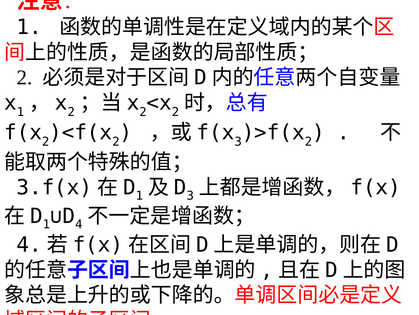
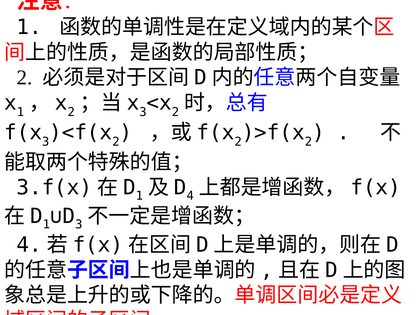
2 at (143, 112): 2 -> 3
2 at (46, 142): 2 -> 3
3 at (238, 142): 3 -> 2
3 at (190, 195): 3 -> 4
4 at (79, 224): 4 -> 3
